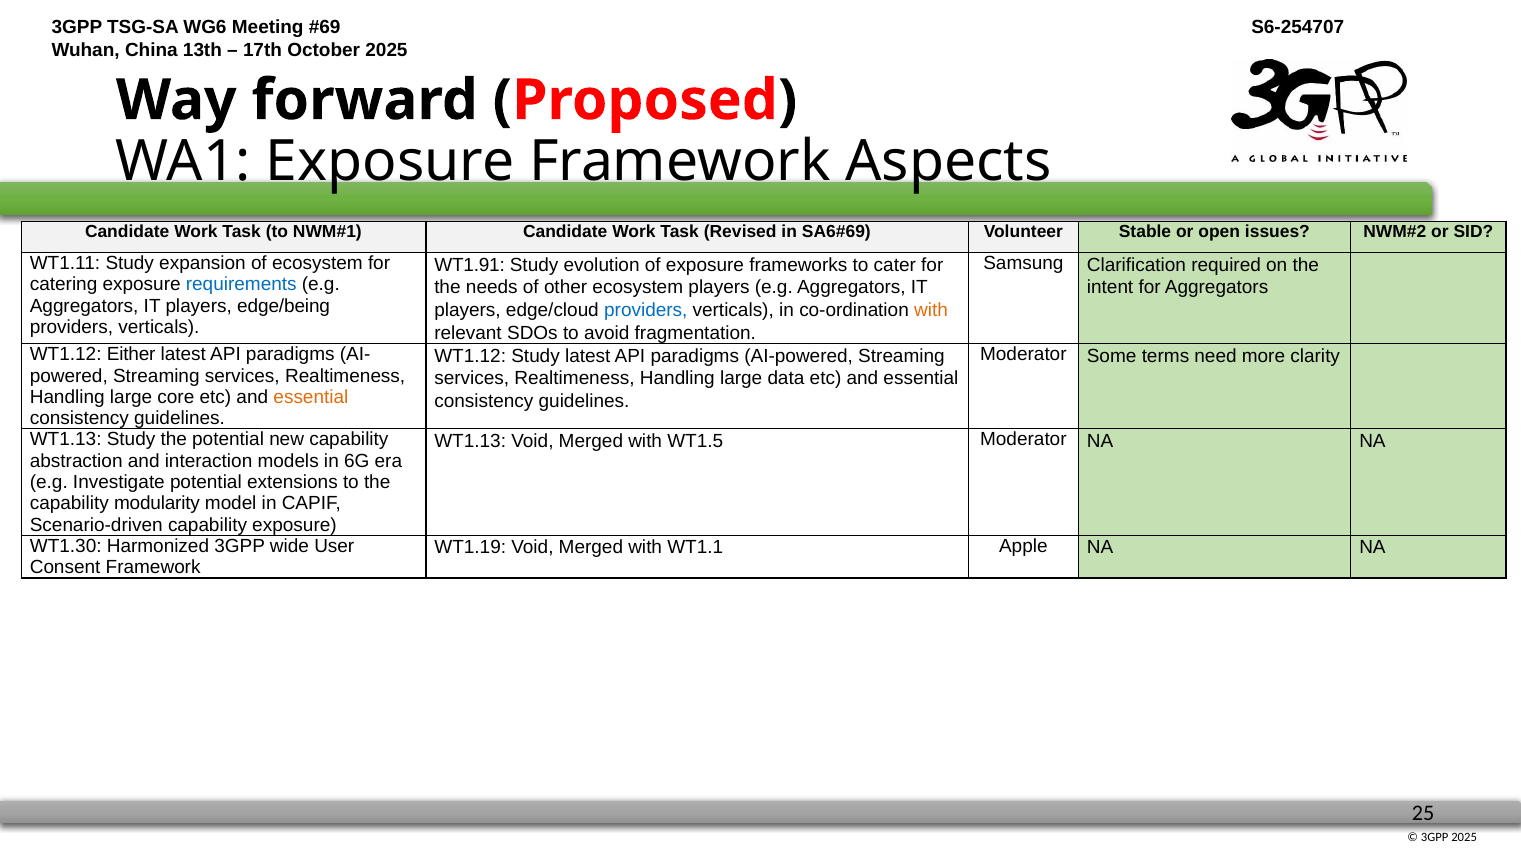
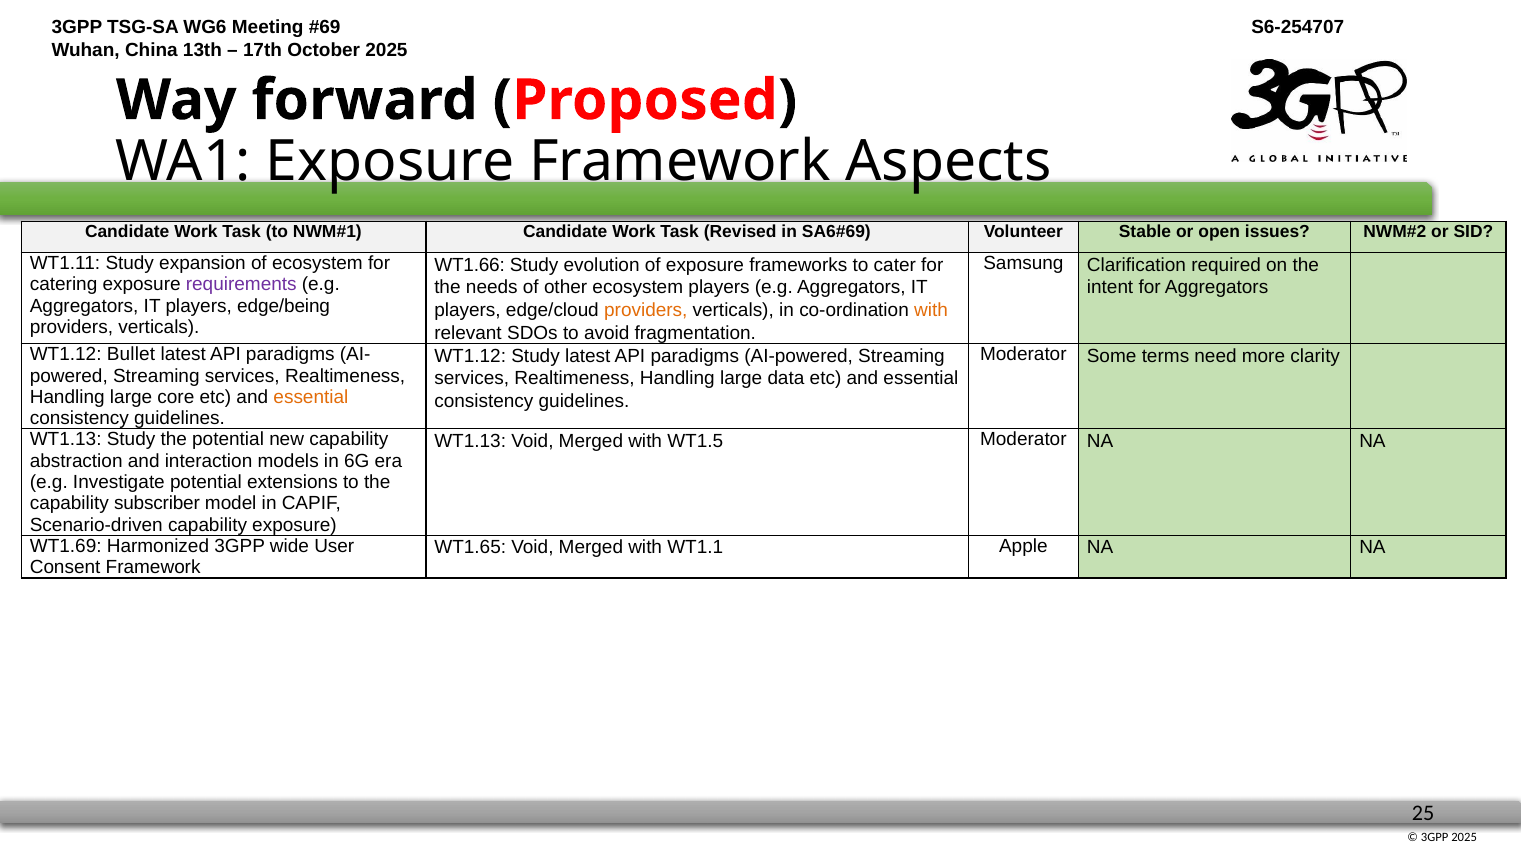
WT1.91: WT1.91 -> WT1.66
requirements colour: blue -> purple
providers at (646, 310) colour: blue -> orange
Either: Either -> Bullet
modularity: modularity -> subscriber
WT1.30: WT1.30 -> WT1.69
WT1.19: WT1.19 -> WT1.65
